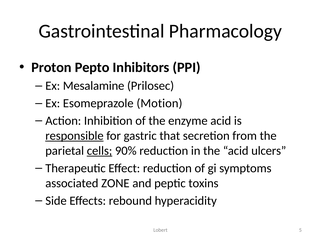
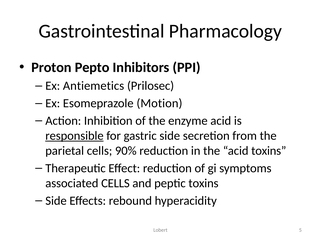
Mesalamine: Mesalamine -> Antiemetics
gastric that: that -> side
cells at (100, 151) underline: present -> none
acid ulcers: ulcers -> toxins
associated ZONE: ZONE -> CELLS
